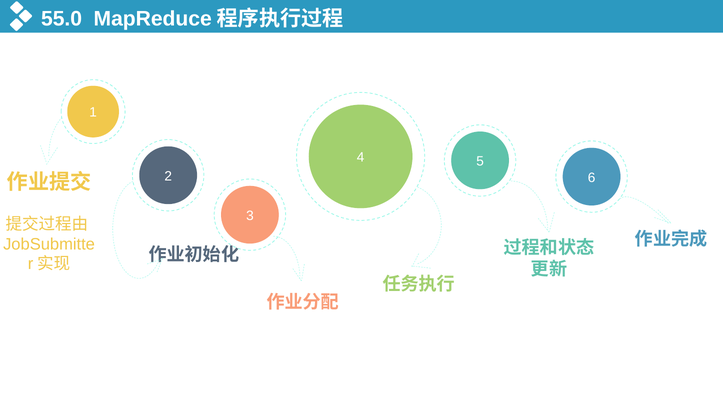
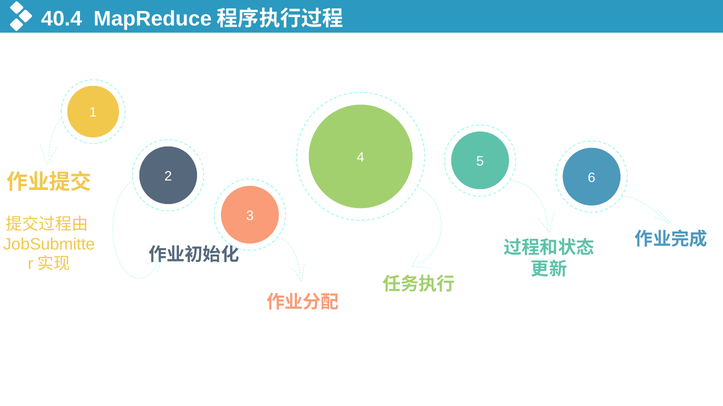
55.0: 55.0 -> 40.4
